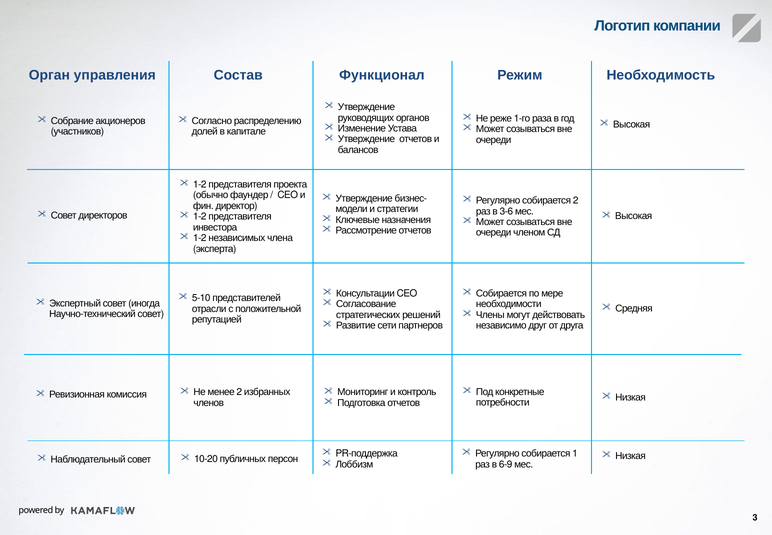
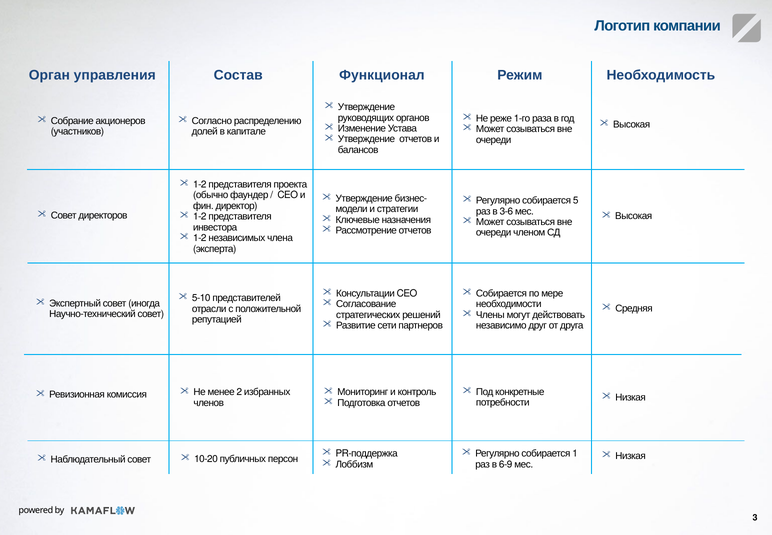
2 at (576, 200): 2 -> 5
